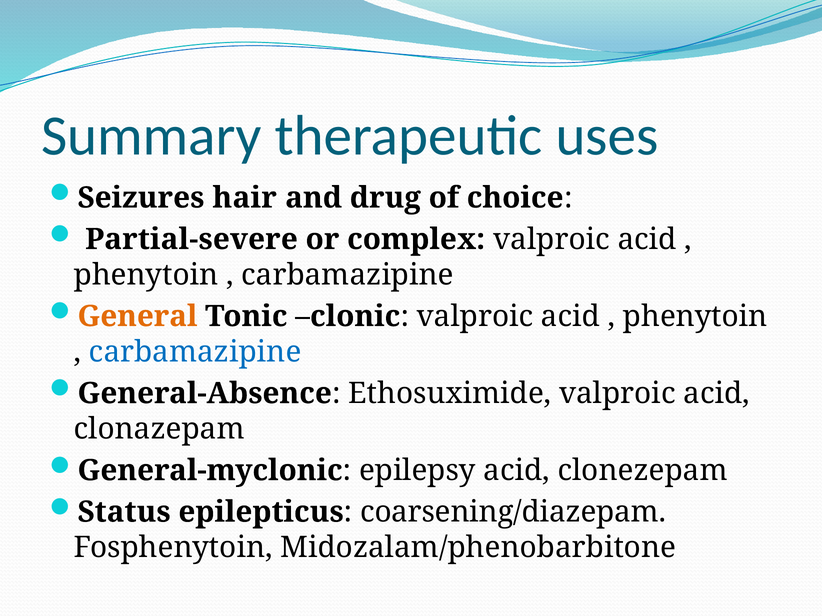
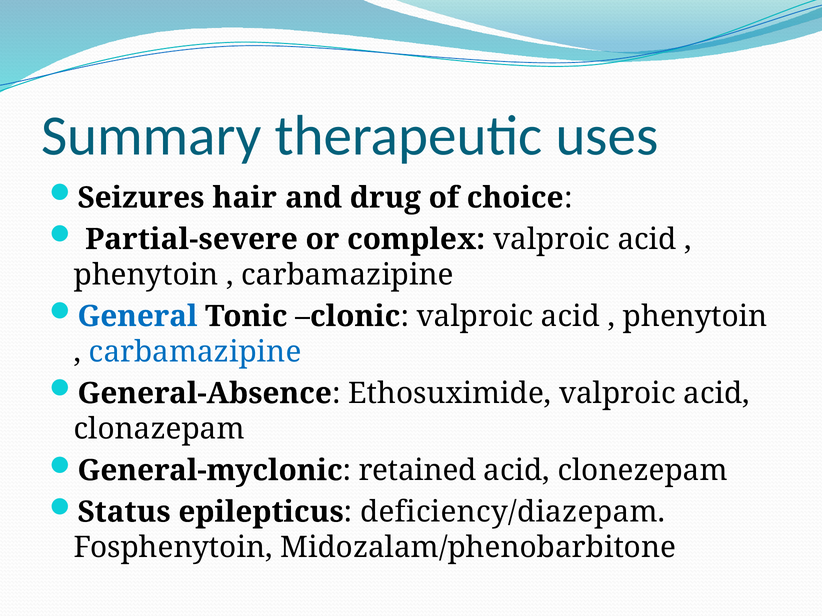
General colour: orange -> blue
epilepsy: epilepsy -> retained
coarsening/diazepam: coarsening/diazepam -> deficiency/diazepam
